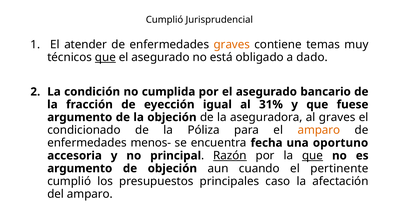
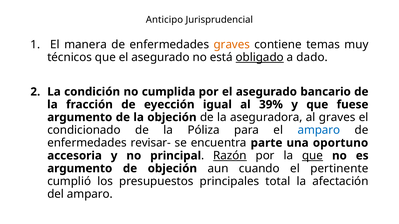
Cumplió at (165, 20): Cumplió -> Anticipo
atender: atender -> manera
que at (105, 57) underline: present -> none
obligado underline: none -> present
31%: 31% -> 39%
amparo at (319, 130) colour: orange -> blue
menos-: menos- -> revisar-
fecha: fecha -> parte
caso: caso -> total
